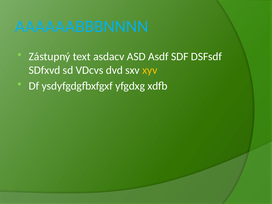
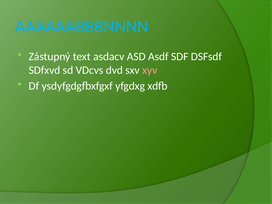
xyv colour: yellow -> pink
